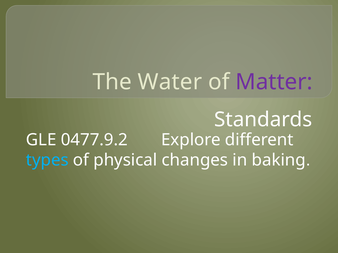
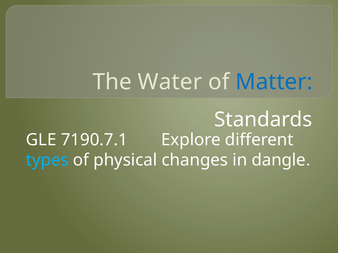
Matter colour: purple -> blue
0477.9.2: 0477.9.2 -> 7190.7.1
baking: baking -> dangle
